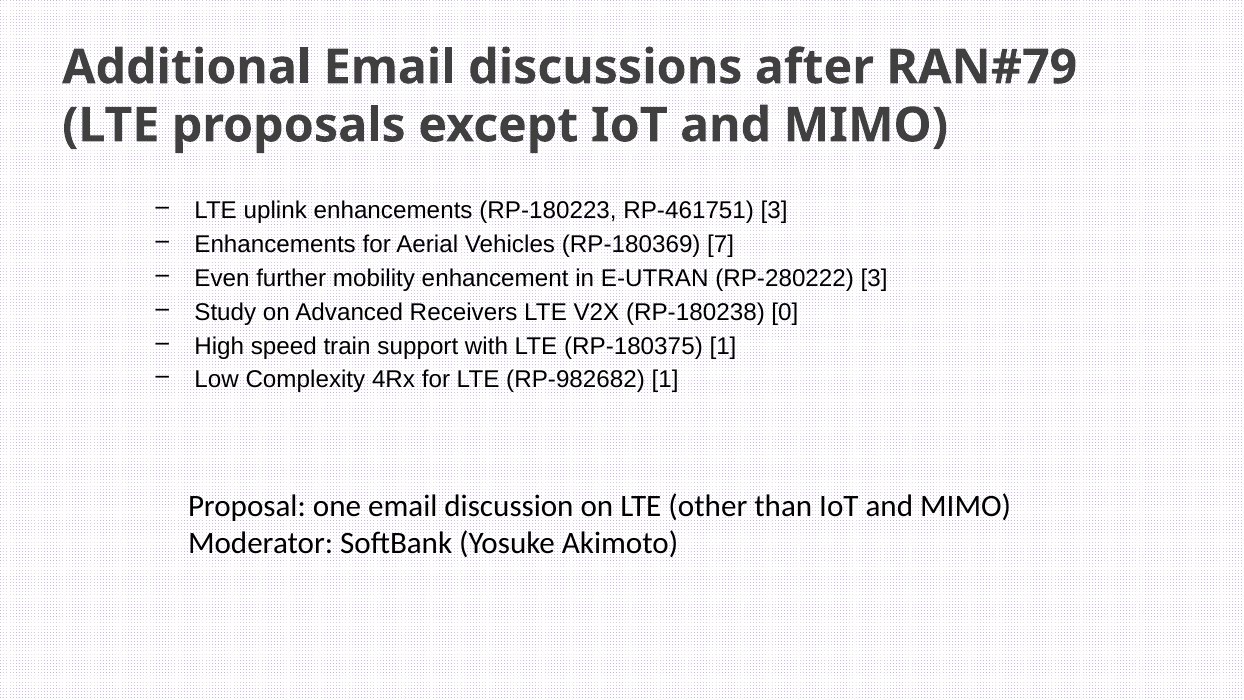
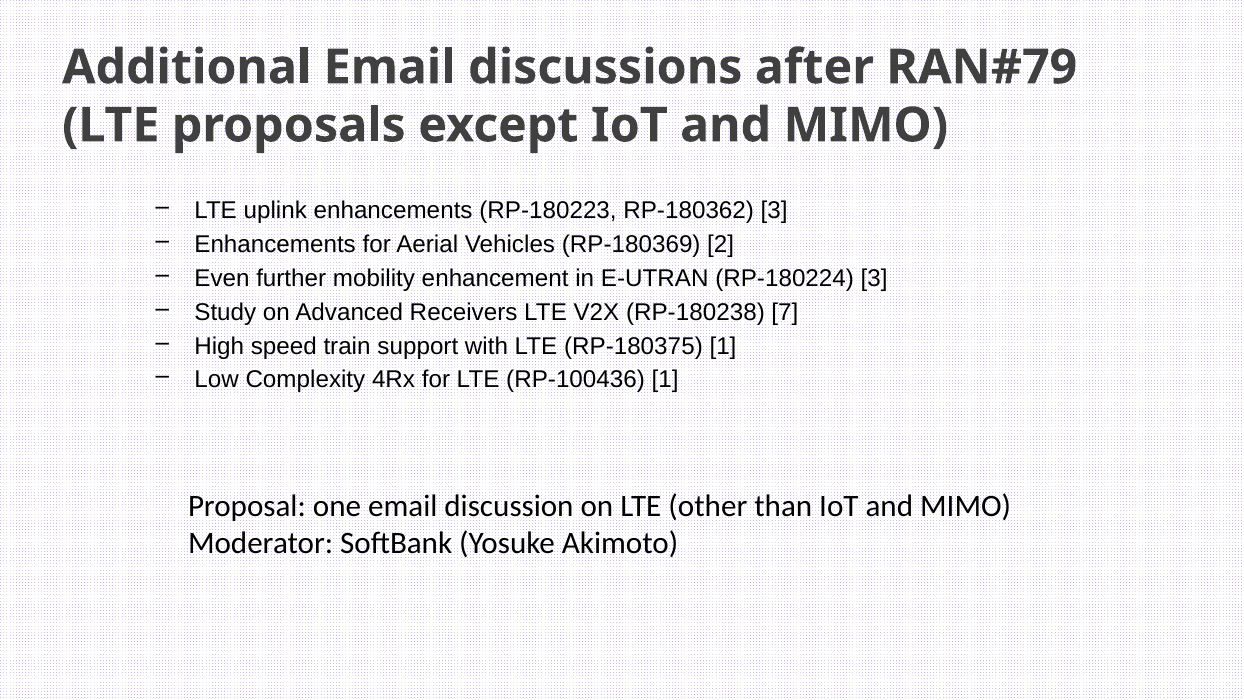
RP‑461751: RP‑461751 -> RP‑180362
7: 7 -> 2
RP‑280222: RP‑280222 -> RP‑180224
0: 0 -> 7
RP‑982682: RP‑982682 -> RP‑100436
